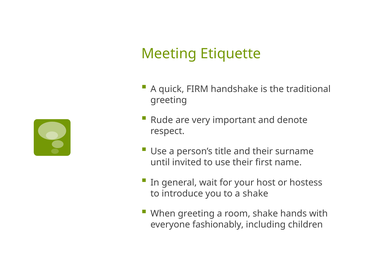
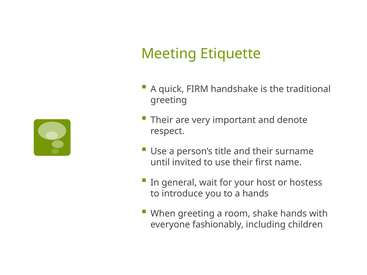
Rude at (162, 120): Rude -> Their
a shake: shake -> hands
